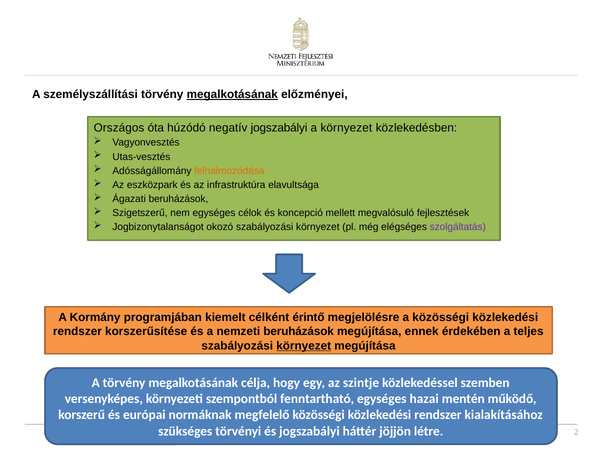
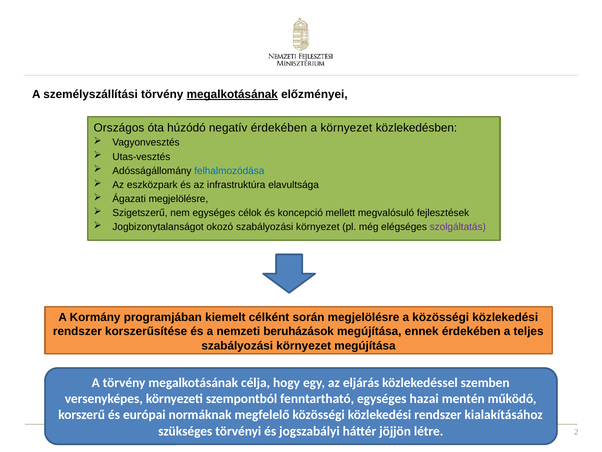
negatív jogszabályi: jogszabályi -> érdekében
felhalmozódása colour: orange -> blue
Ágazati beruházások: beruházások -> megjelölésre
érintő: érintő -> során
környezet at (304, 345) underline: present -> none
szintje: szintje -> eljárás
